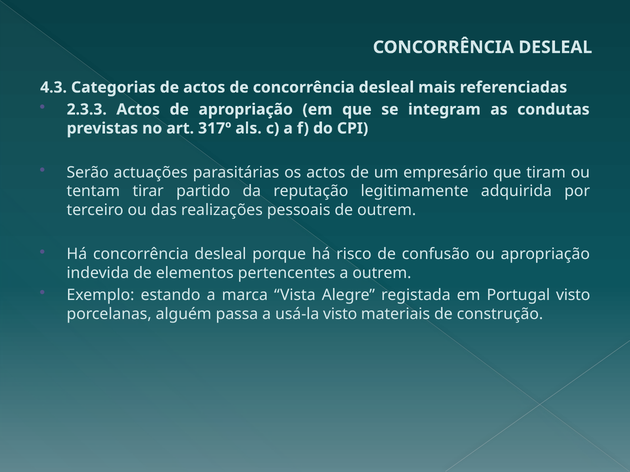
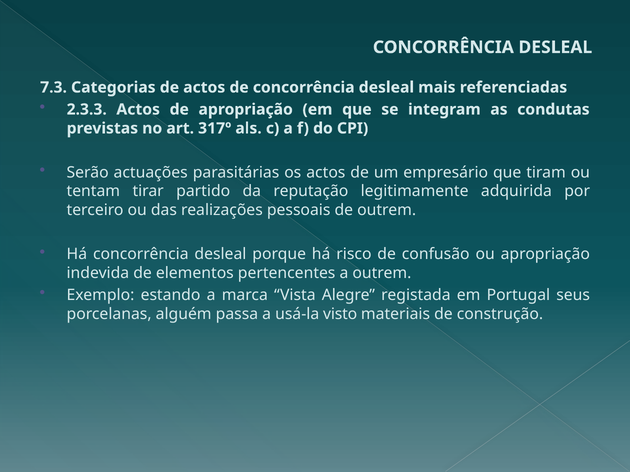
4.3: 4.3 -> 7.3
Portugal visto: visto -> seus
